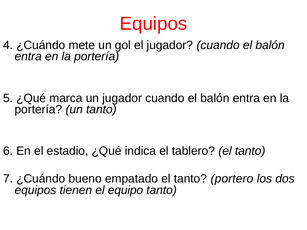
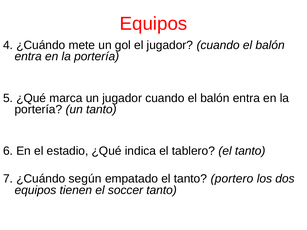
bueno: bueno -> según
equipo: equipo -> soccer
